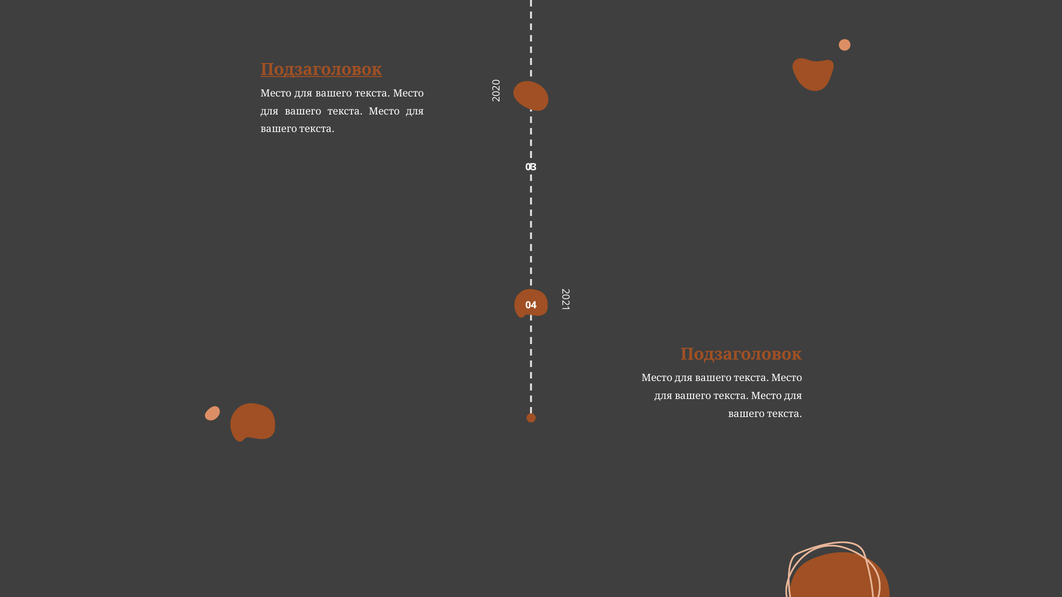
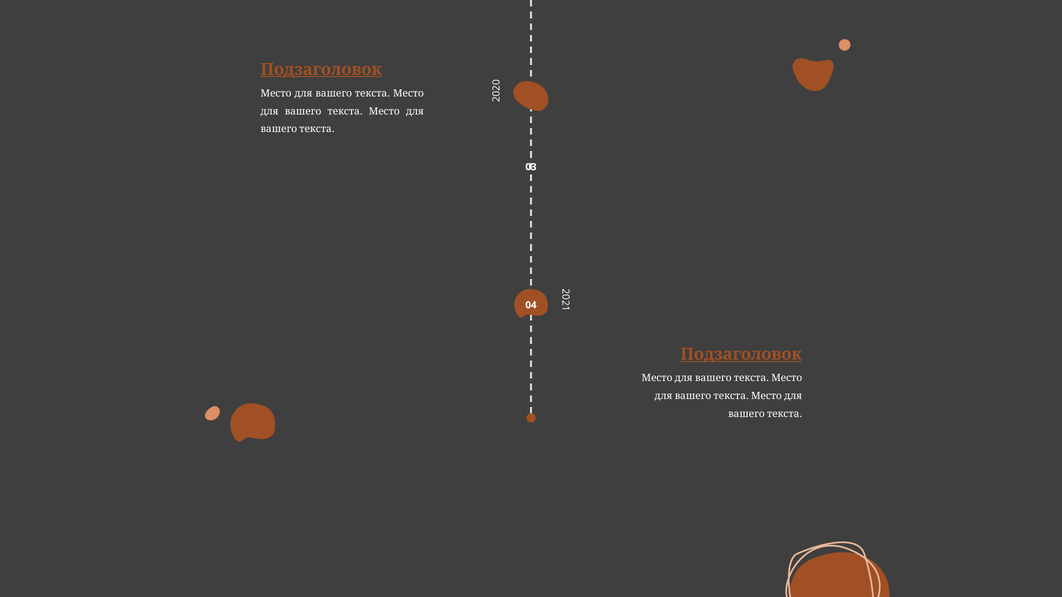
Подзаголовок at (741, 354) underline: none -> present
